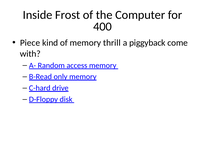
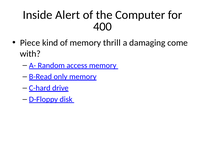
Frost: Frost -> Alert
piggyback: piggyback -> damaging
